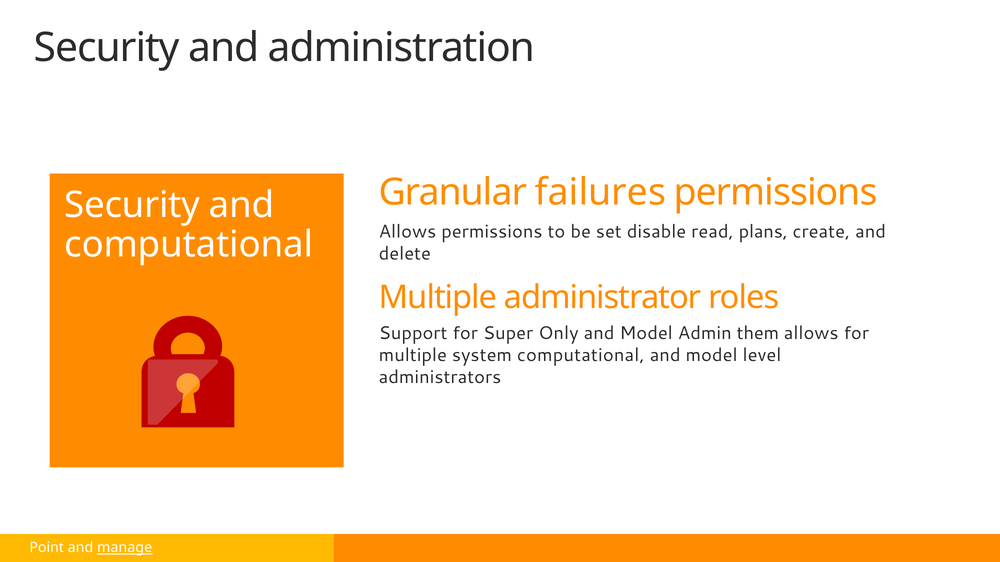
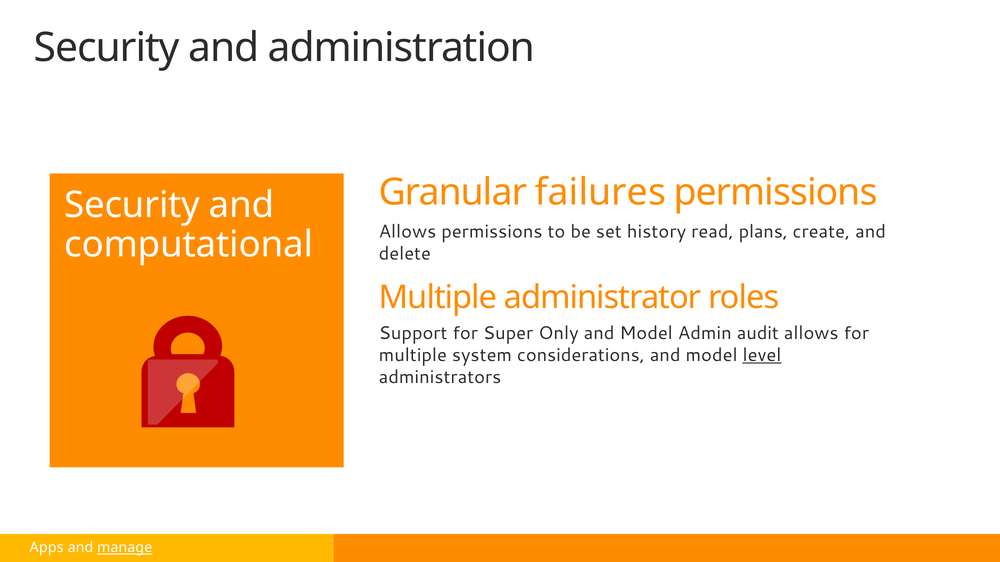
disable: disable -> history
them: them -> audit
system computational: computational -> considerations
level underline: none -> present
Point: Point -> Apps
